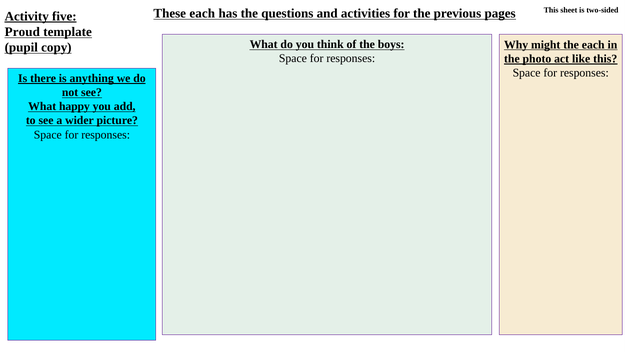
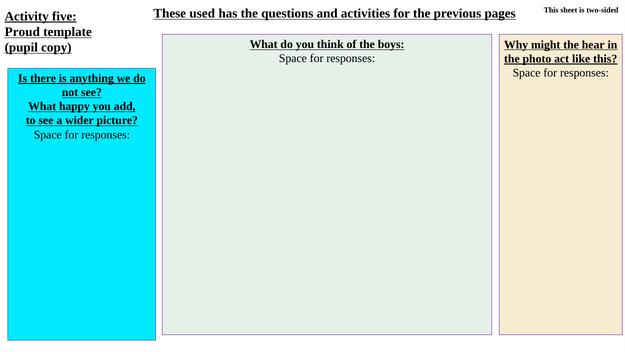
These each: each -> used
the each: each -> hear
